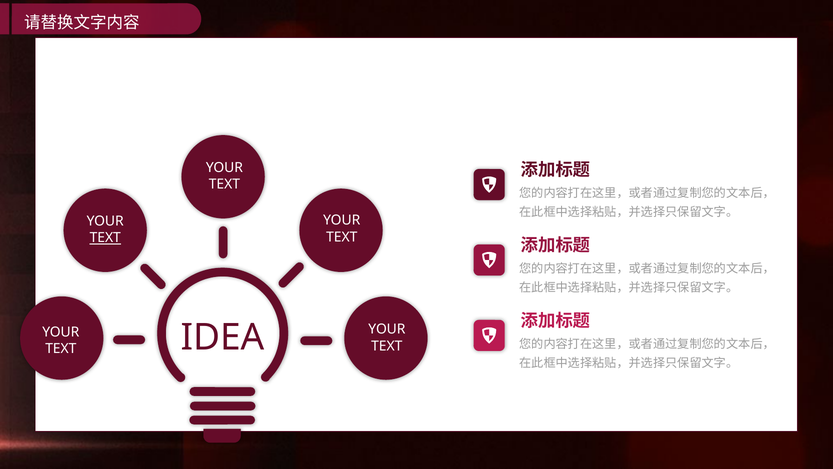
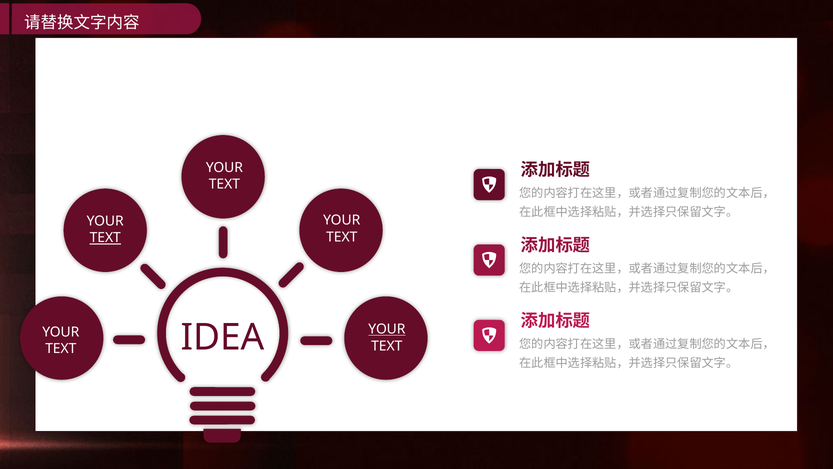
YOUR at (387, 329) underline: none -> present
